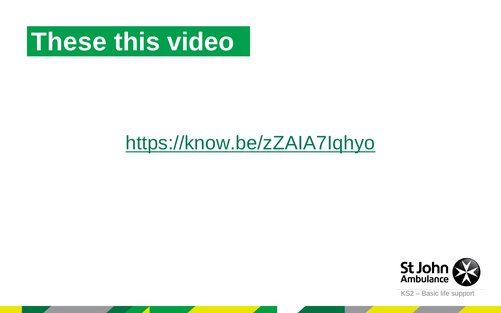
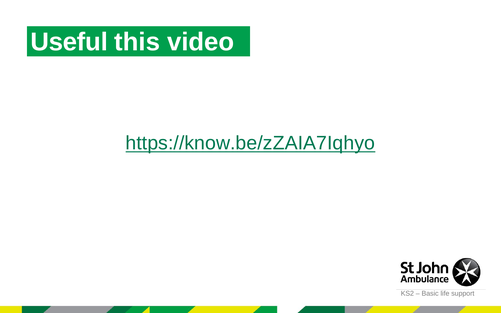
These: These -> Useful
